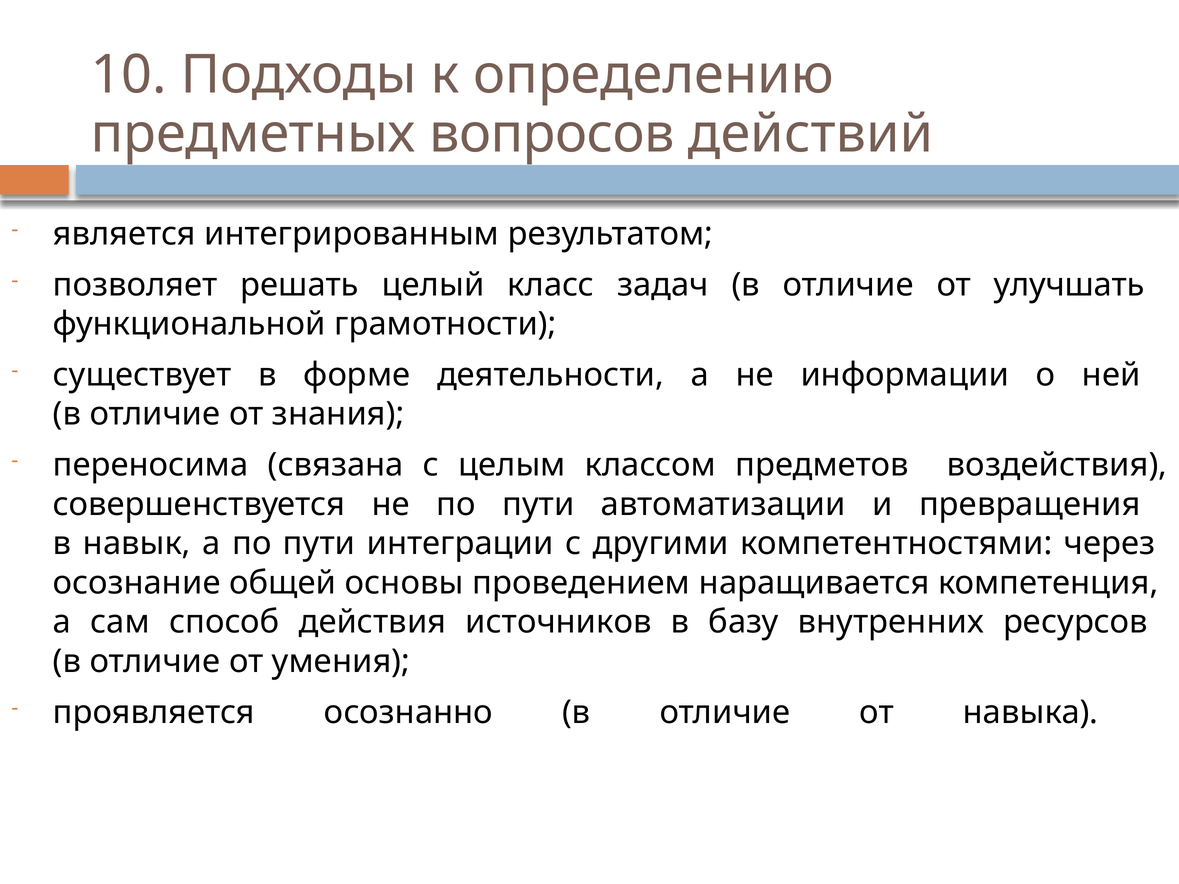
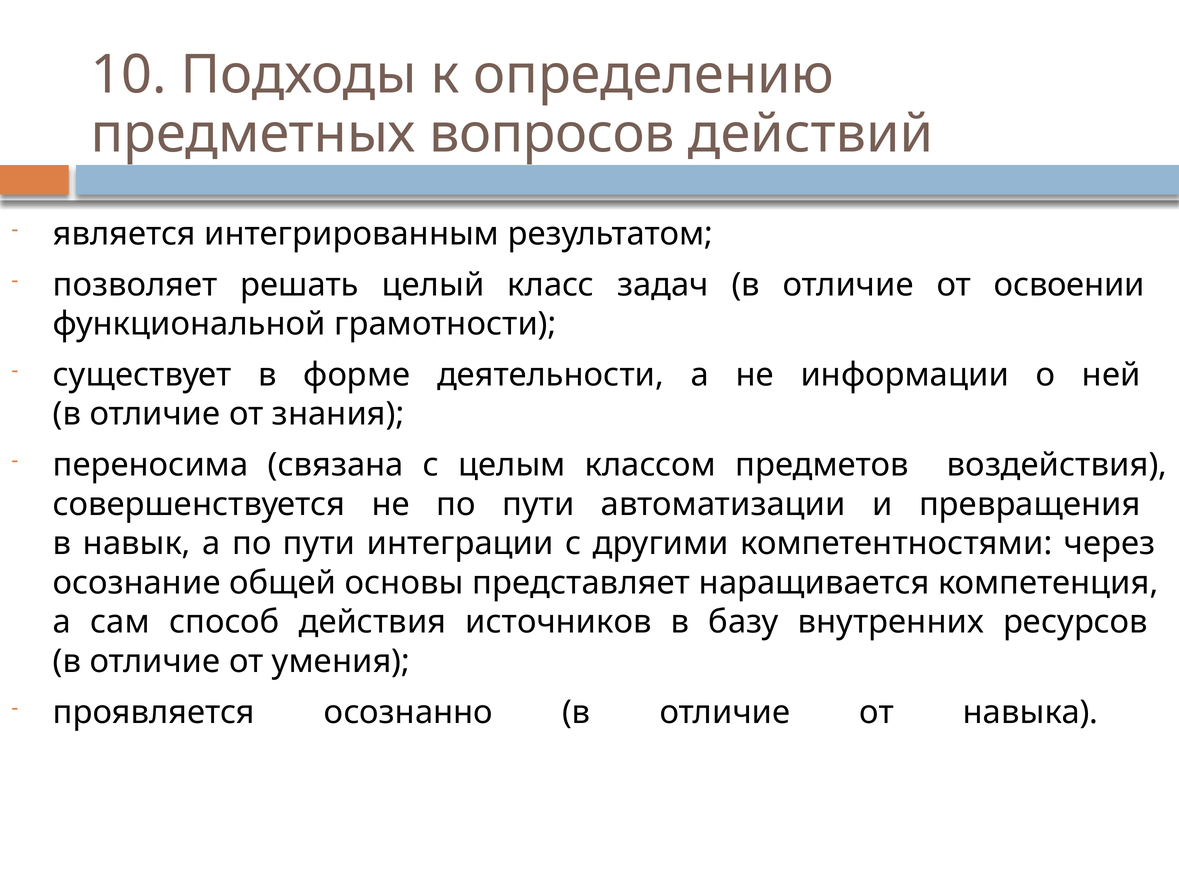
улучшать: улучшать -> освоении
проведением: проведением -> представляет
